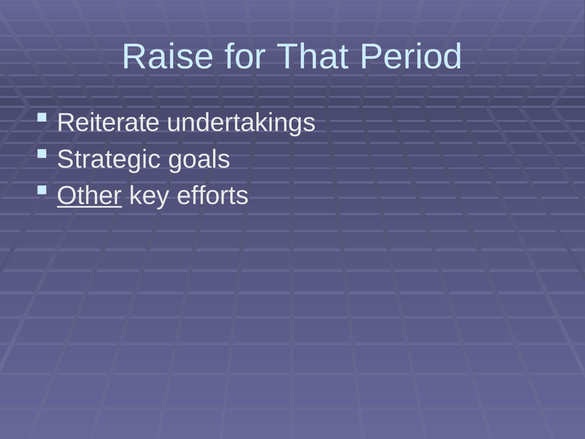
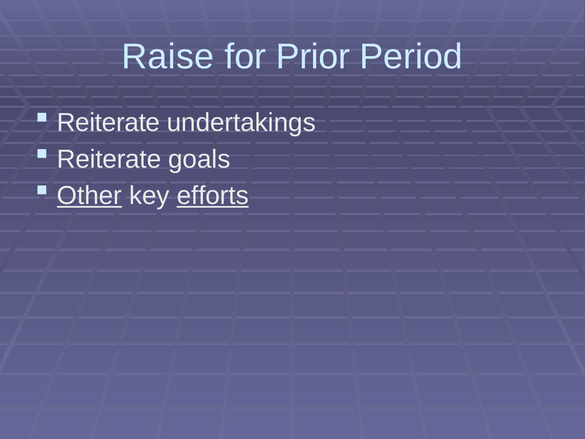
That: That -> Prior
Strategic at (109, 159): Strategic -> Reiterate
efforts underline: none -> present
